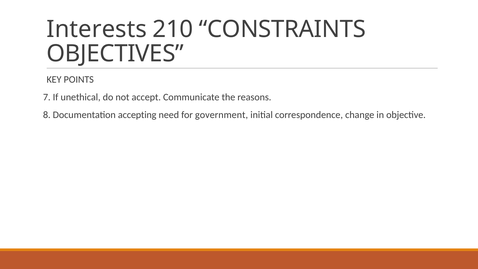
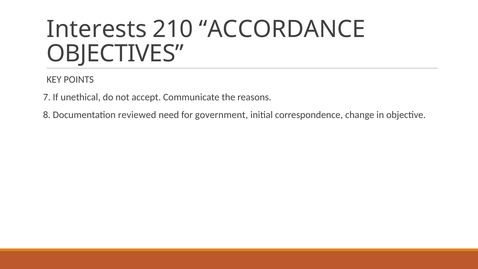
CONSTRAINTS: CONSTRAINTS -> ACCORDANCE
accepting: accepting -> reviewed
